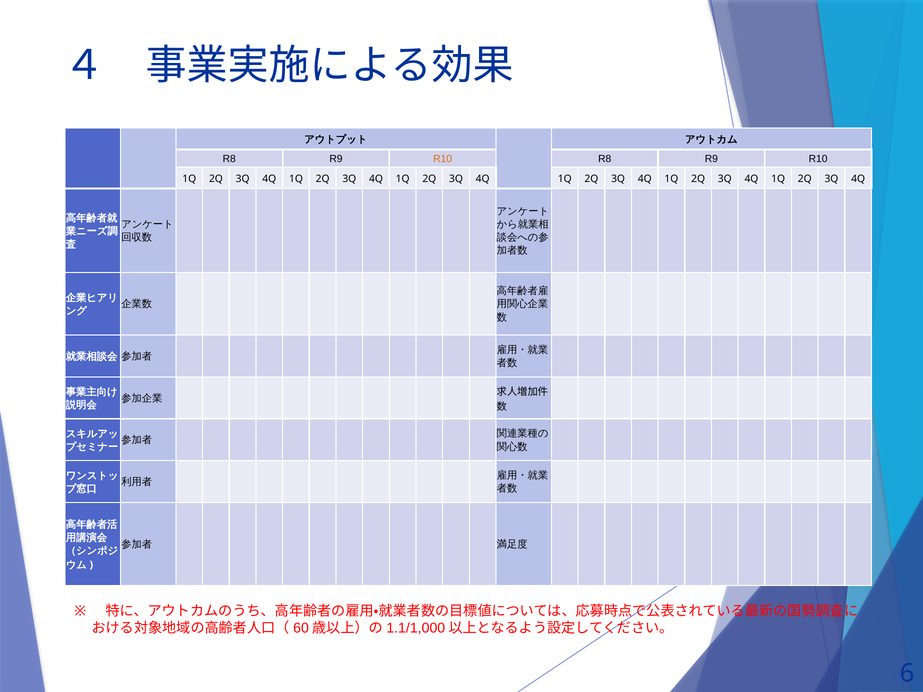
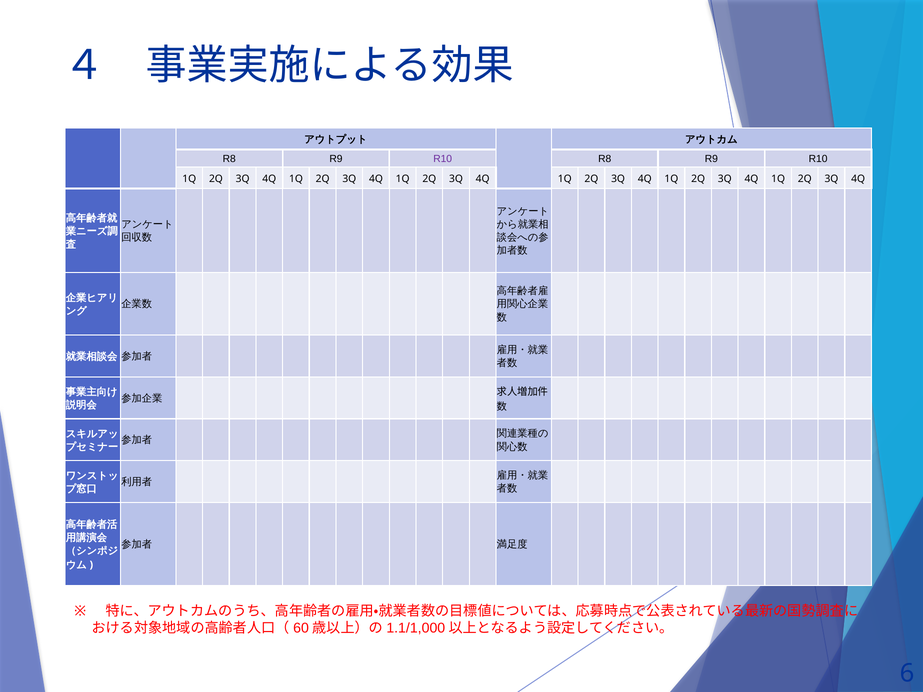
R10 at (443, 159) colour: orange -> purple
